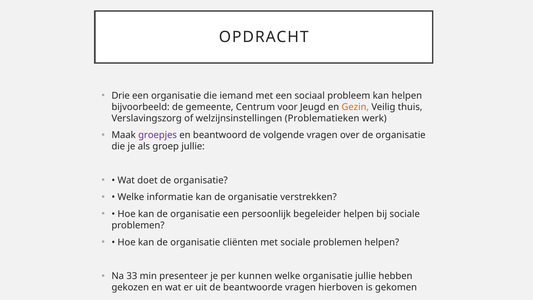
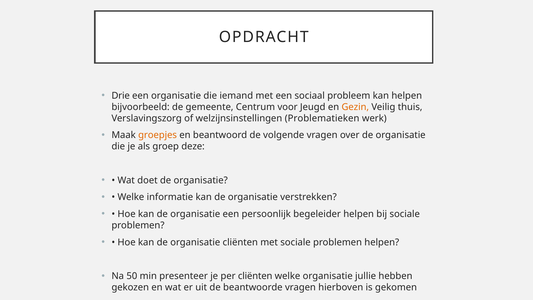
groepjes colour: purple -> orange
groep jullie: jullie -> deze
33: 33 -> 50
per kunnen: kunnen -> cliënten
